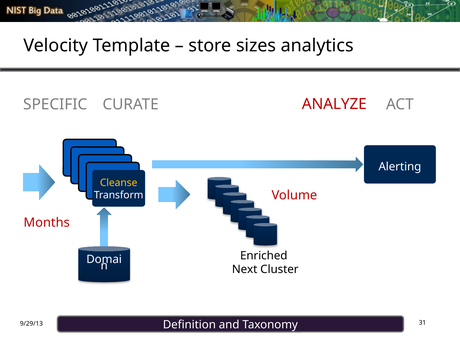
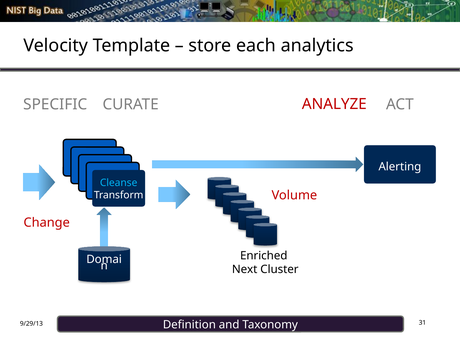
sizes: sizes -> each
Cleanse colour: yellow -> light blue
Months: Months -> Change
